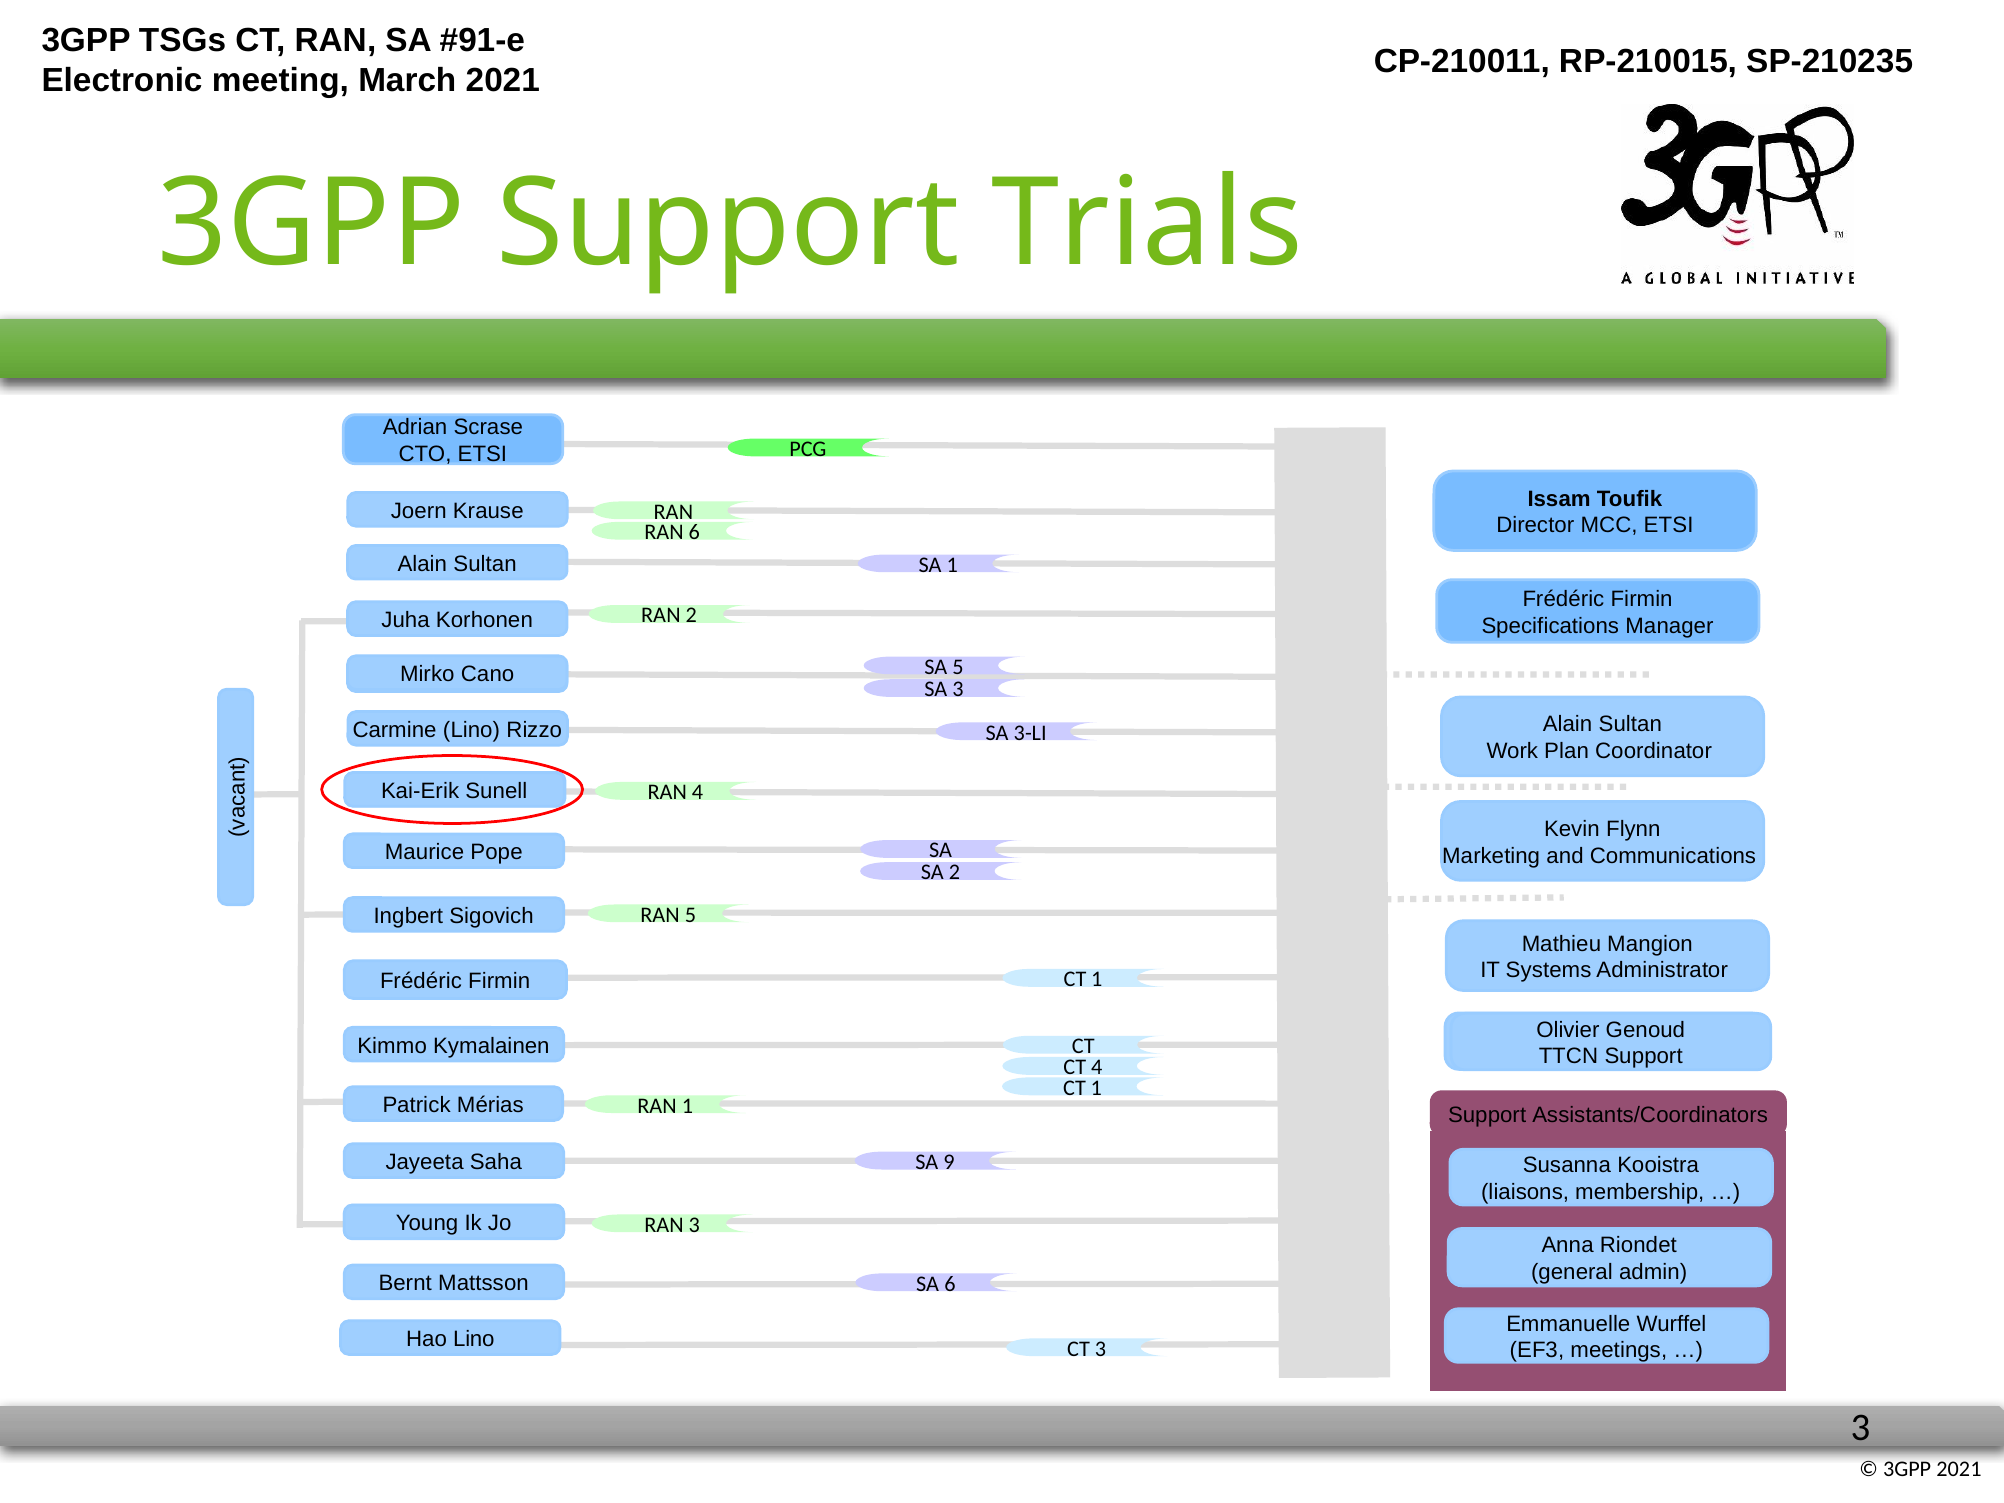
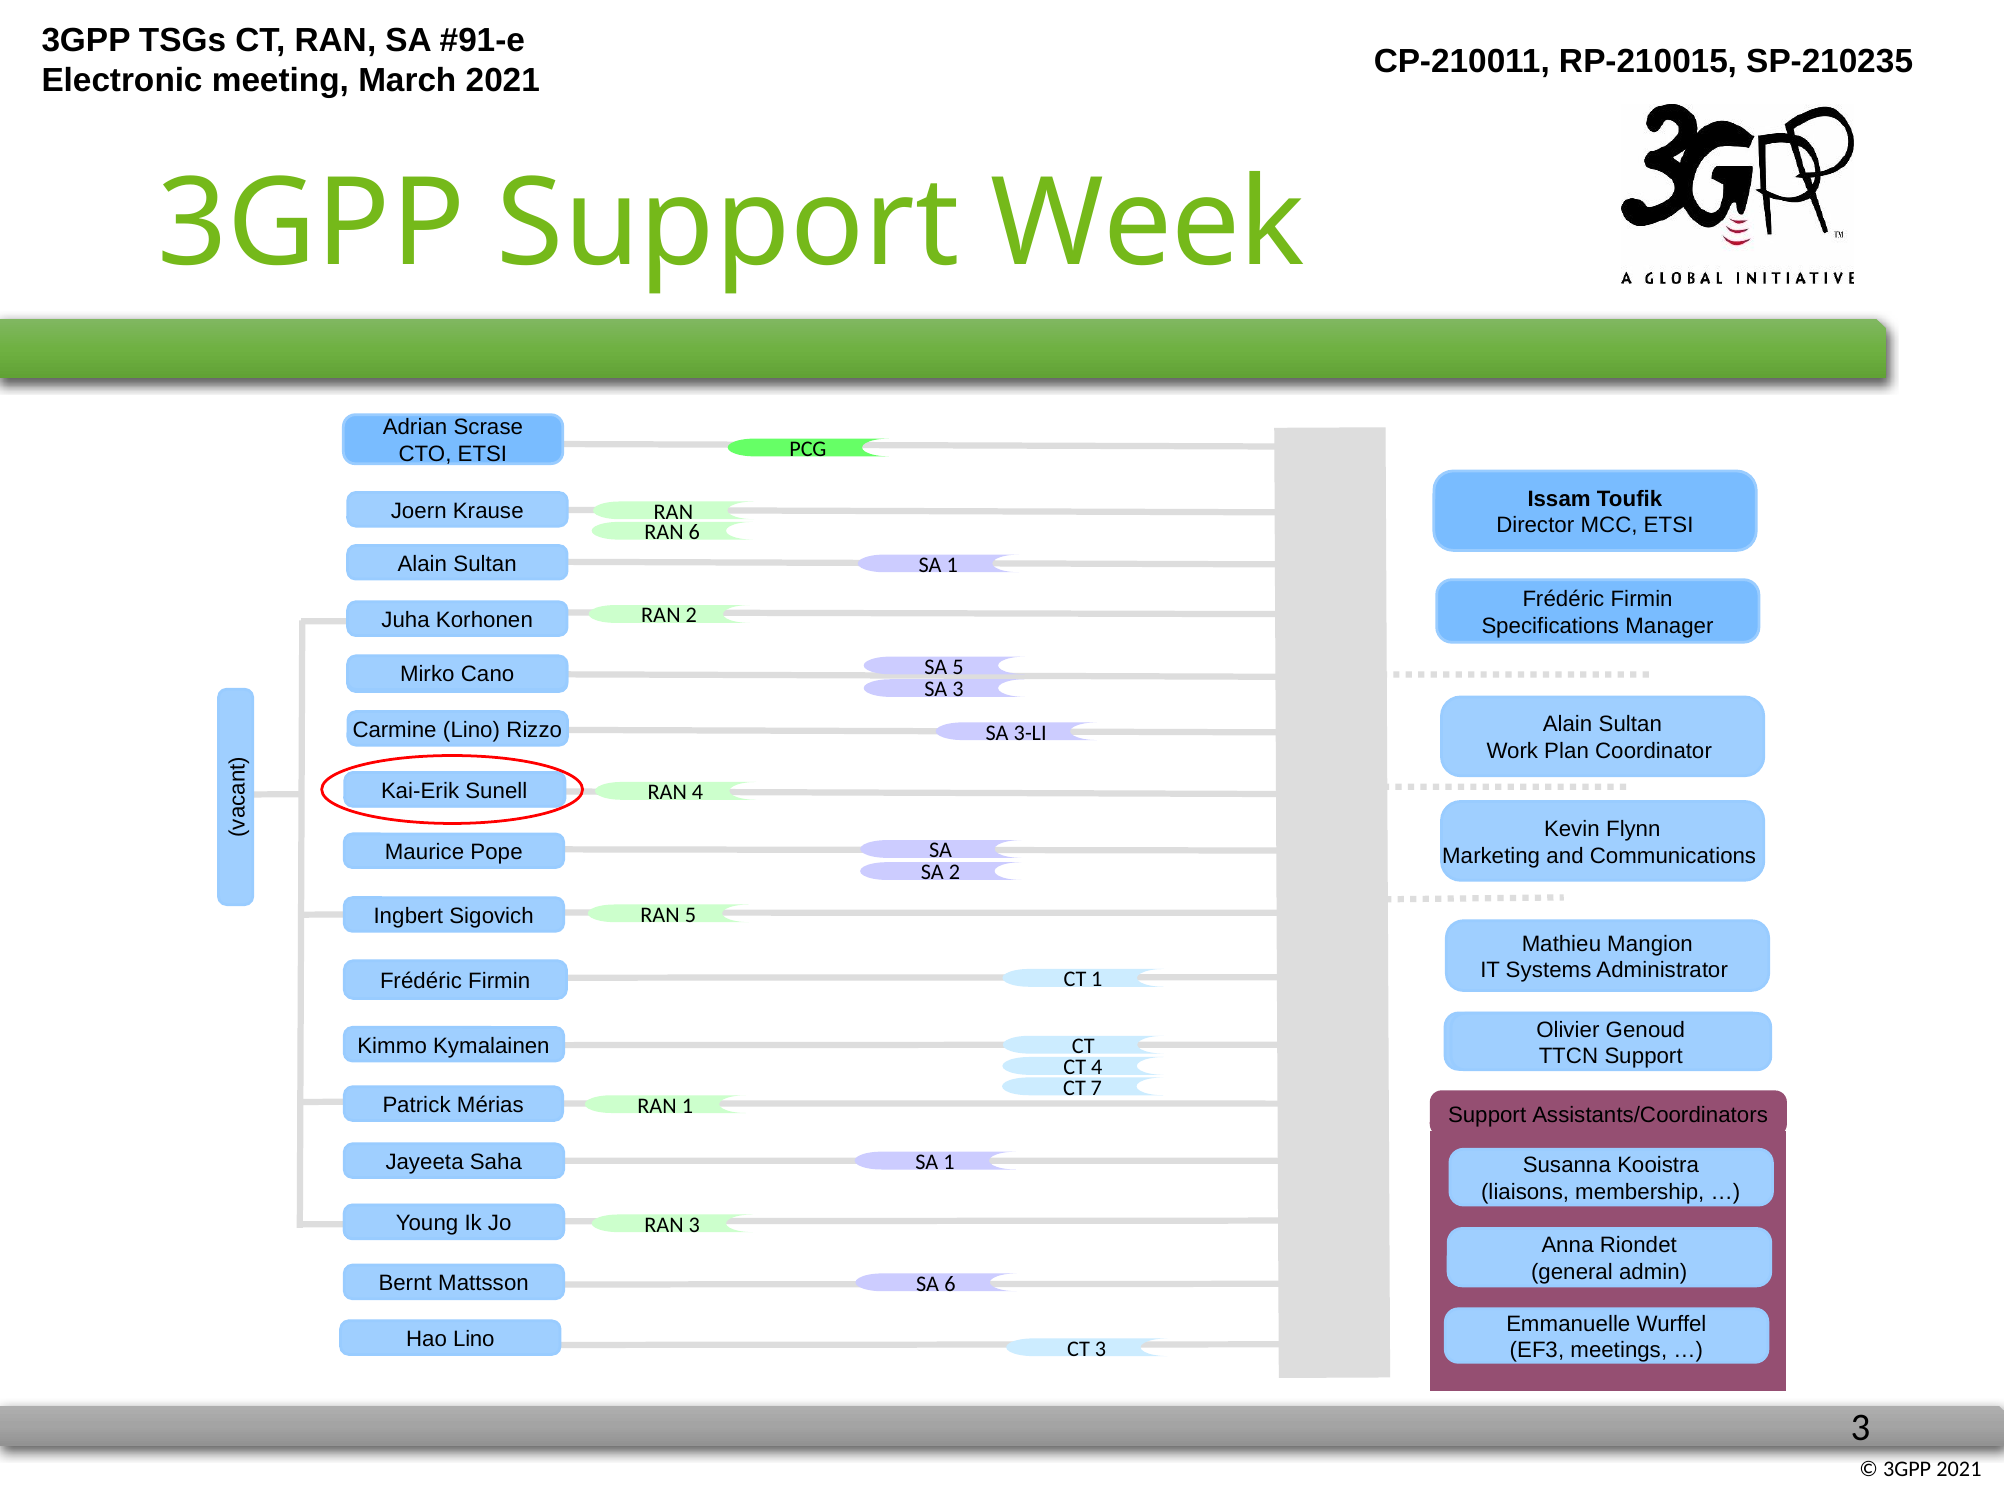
Trials: Trials -> Week
1 at (1096, 1088): 1 -> 7
9 at (949, 1162): 9 -> 1
